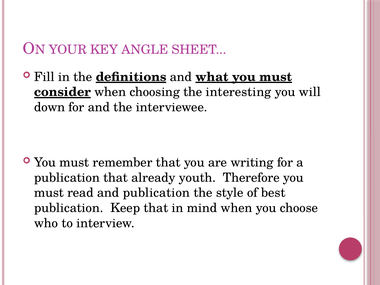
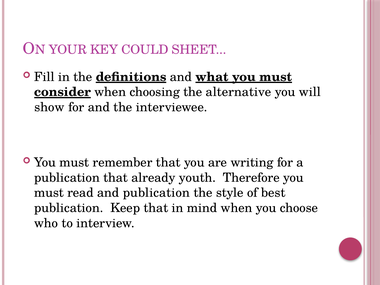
ANGLE: ANGLE -> COULD
interesting: interesting -> alternative
down: down -> show
